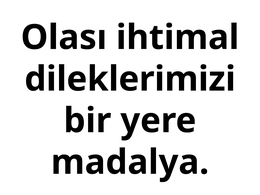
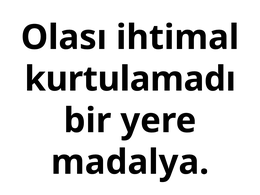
dileklerimizi: dileklerimizi -> kurtulamadı
